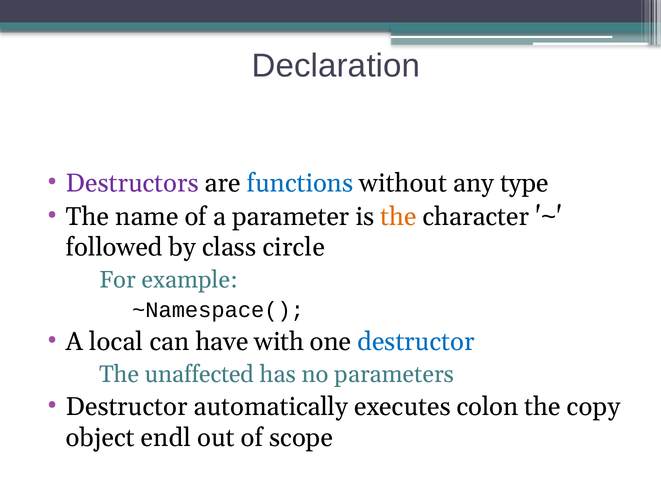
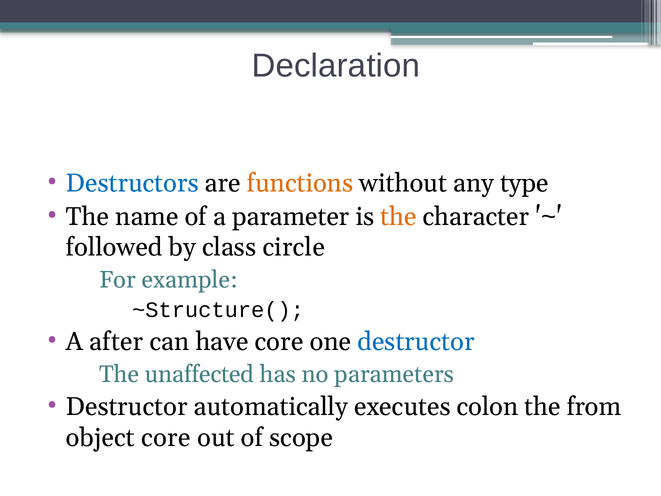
Destructors colour: purple -> blue
functions colour: blue -> orange
~Namespace(: ~Namespace( -> ~Structure(
local: local -> after
have with: with -> core
copy: copy -> from
object endl: endl -> core
